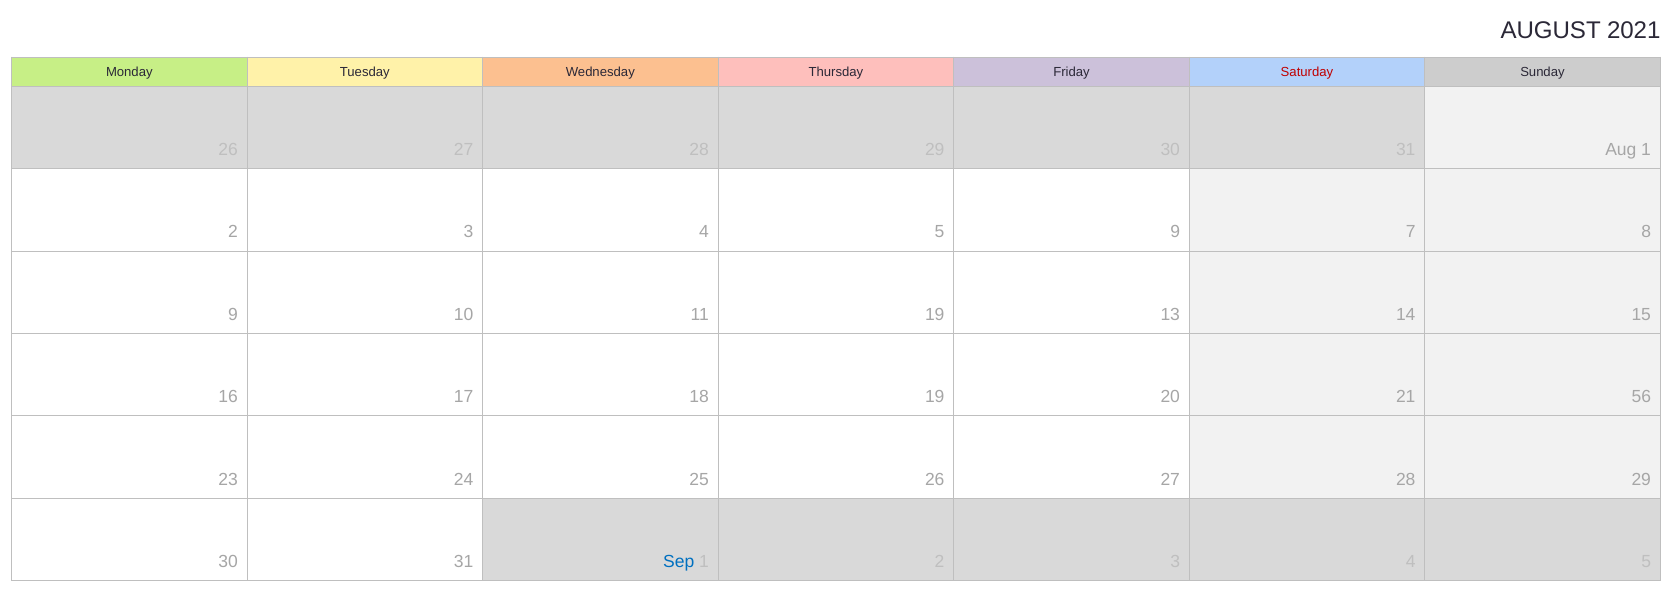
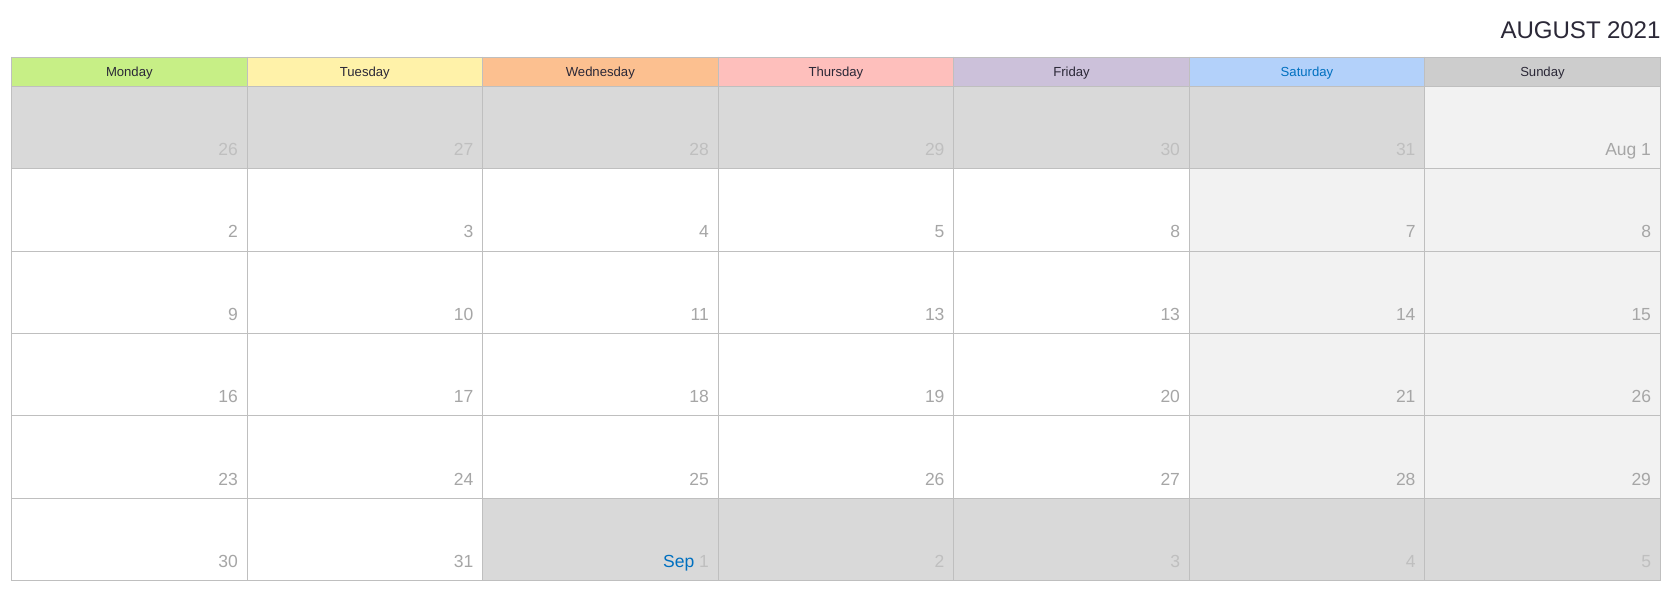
Saturday colour: red -> blue
5 9: 9 -> 8
11 19: 19 -> 13
21 56: 56 -> 26
